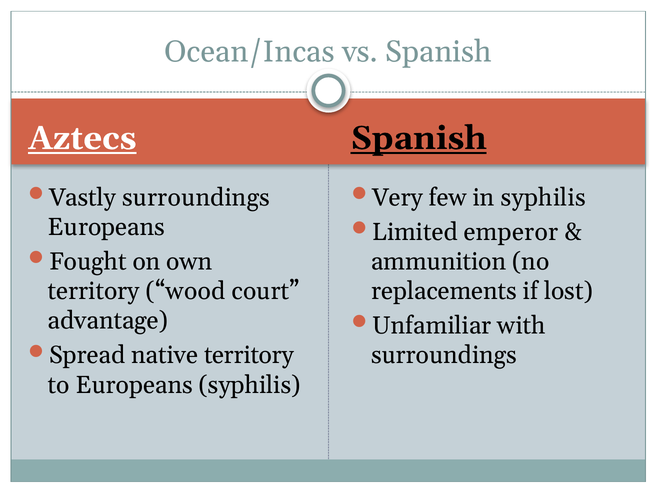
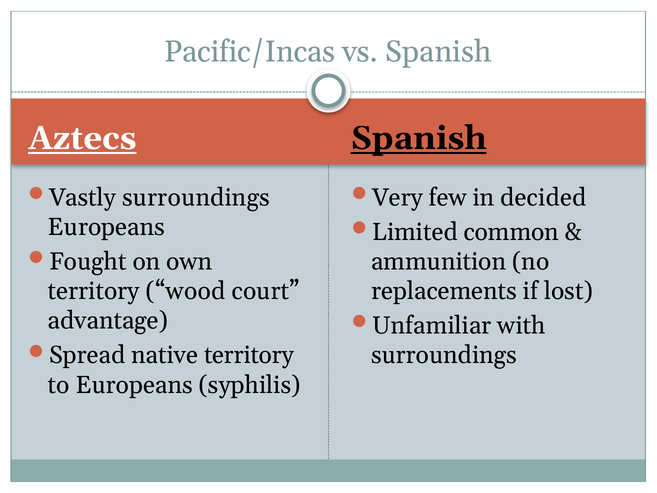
Ocean/Incas: Ocean/Incas -> Pacific/Incas
in syphilis: syphilis -> decided
emperor: emperor -> common
